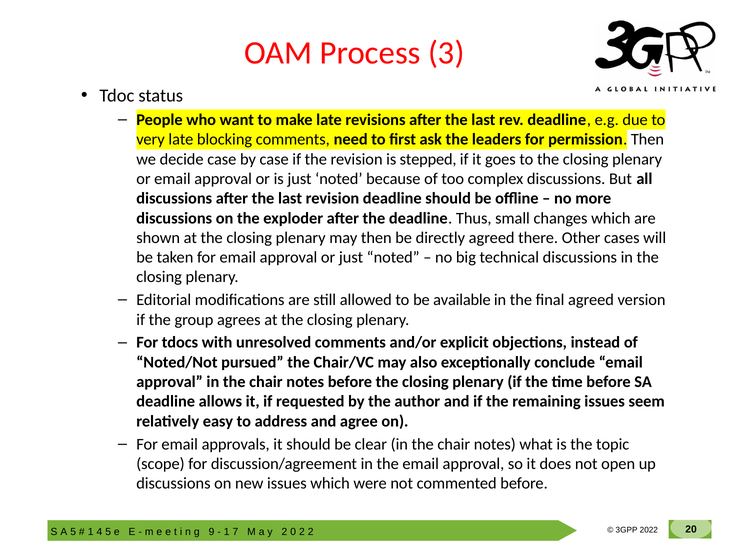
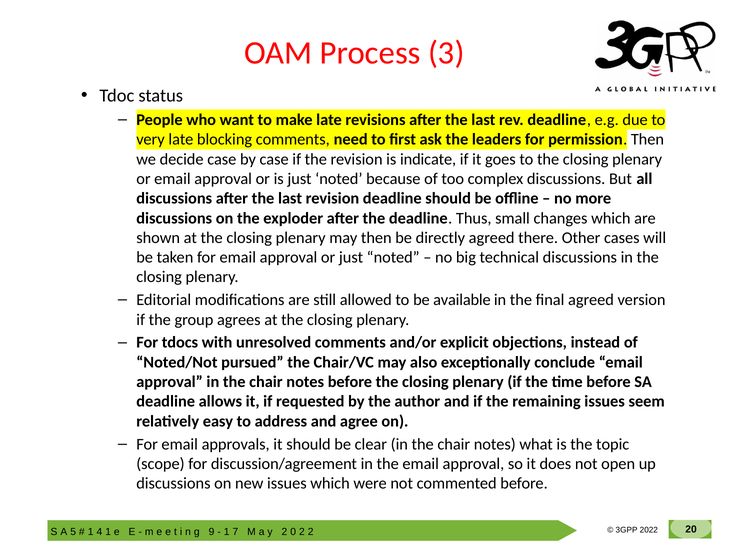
stepped: stepped -> indicate
5 at (108, 531): 5 -> 1
